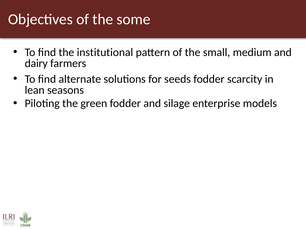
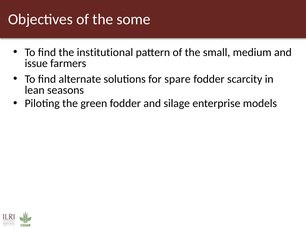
dairy: dairy -> issue
seeds: seeds -> spare
